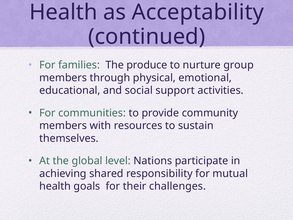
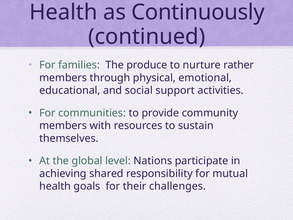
Acceptability: Acceptability -> Continuously
group: group -> rather
